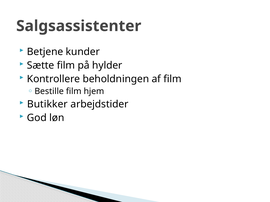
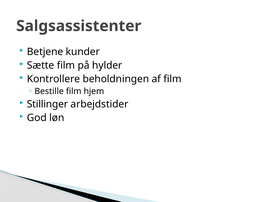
Butikker: Butikker -> Stillinger
